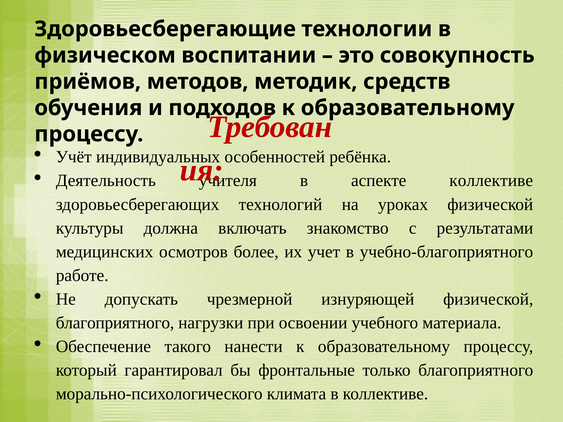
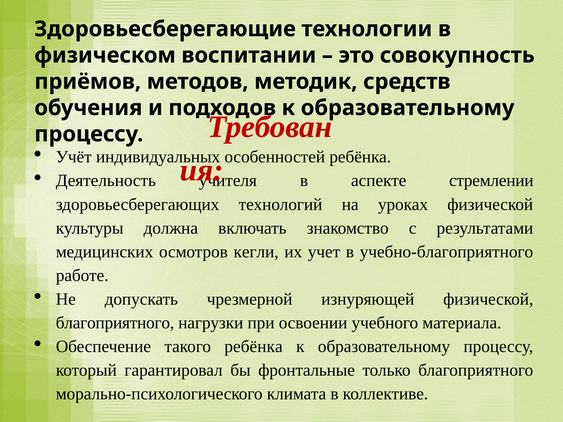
аспекте коллективе: коллективе -> стремлении
более: более -> кегли
такого нанести: нанести -> ребёнка
